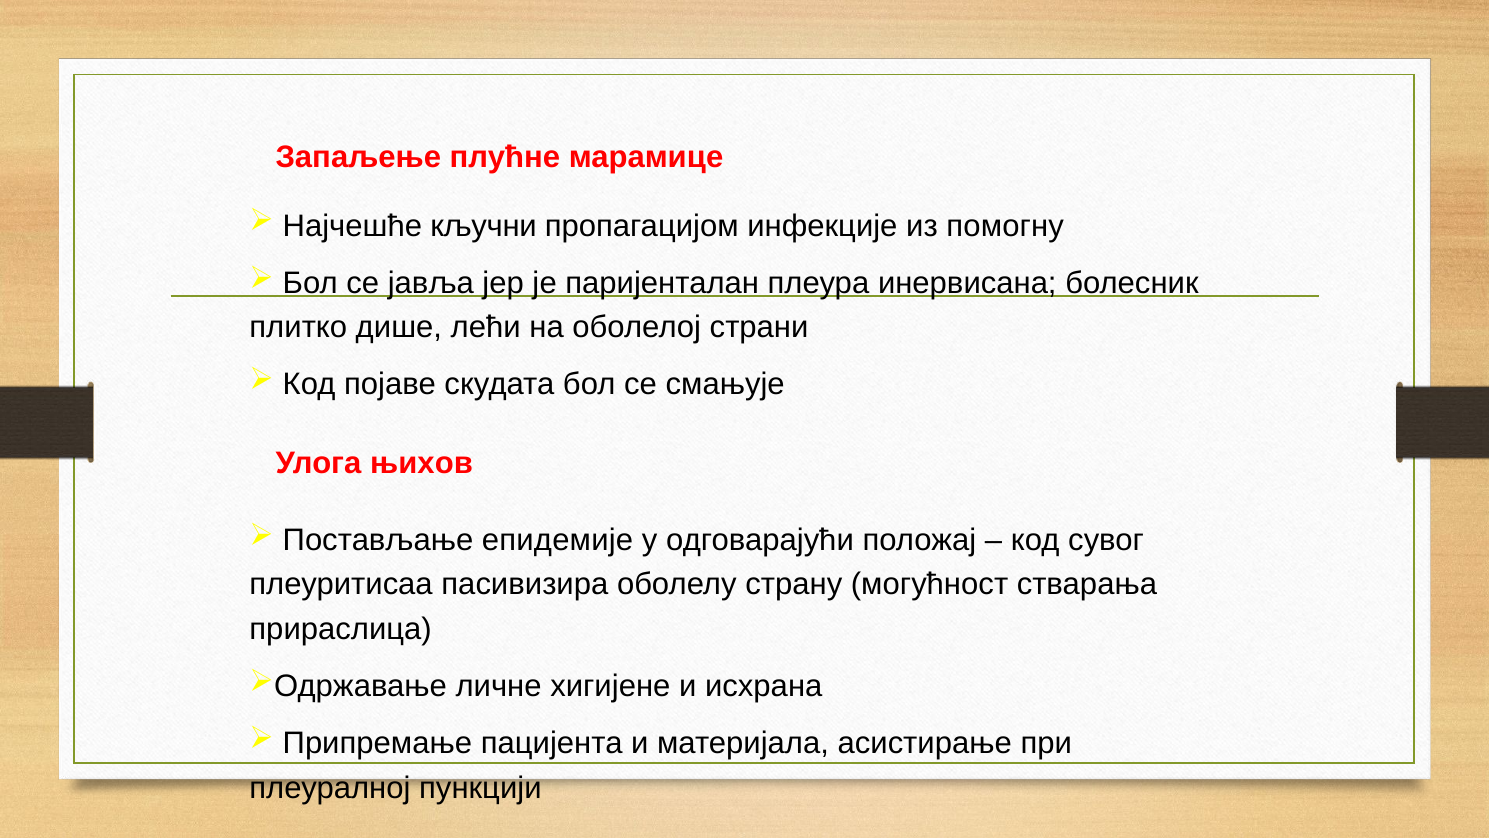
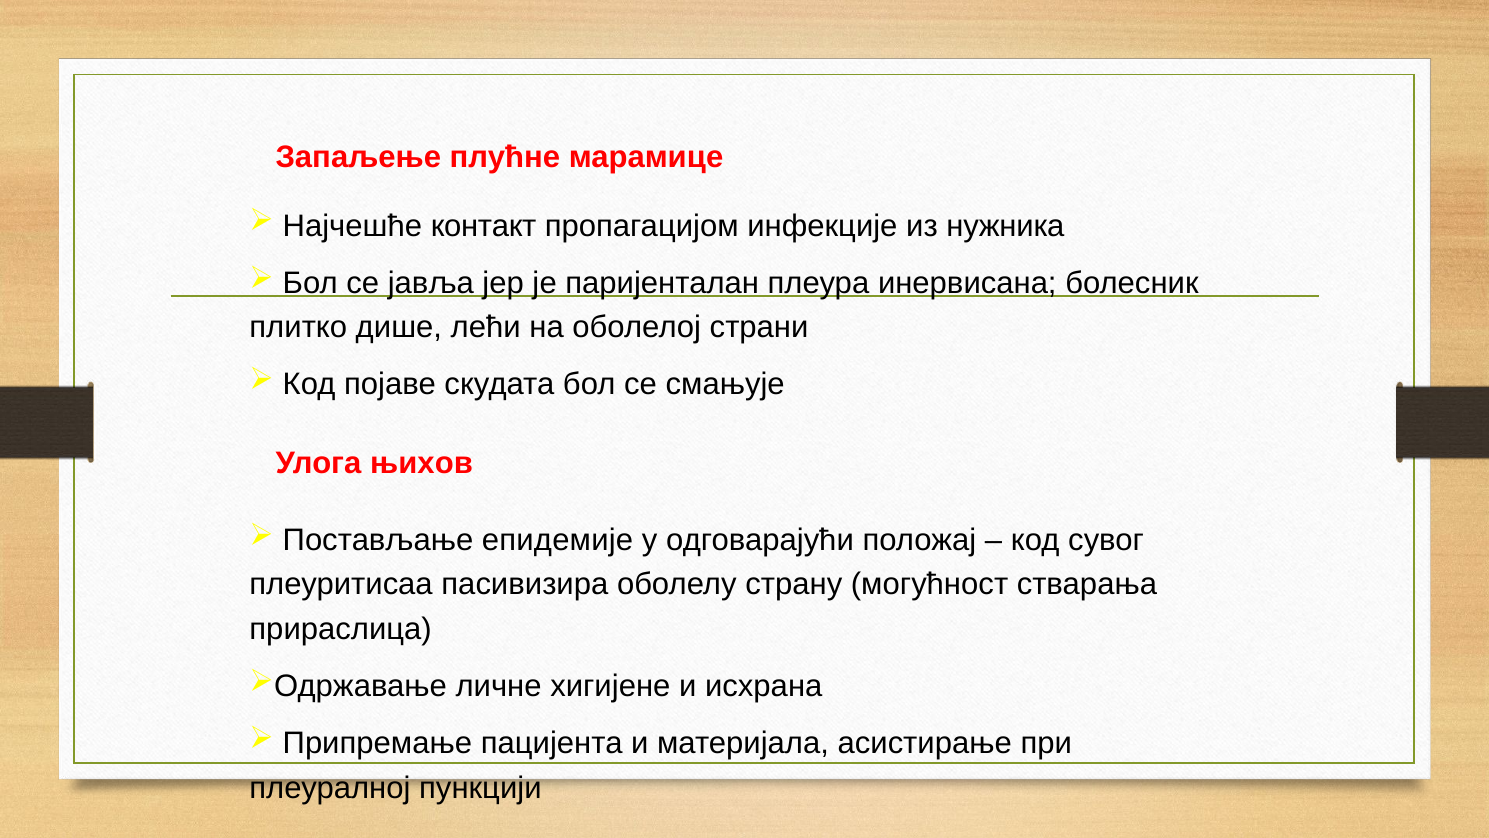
кључни: кључни -> контакт
помогну: помогну -> нужника
